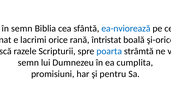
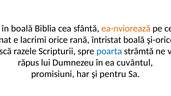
în semn: semn -> boală
ea-nviorează colour: blue -> orange
semn at (28, 63): semn -> răpus
cumplita: cumplita -> cuvântul
